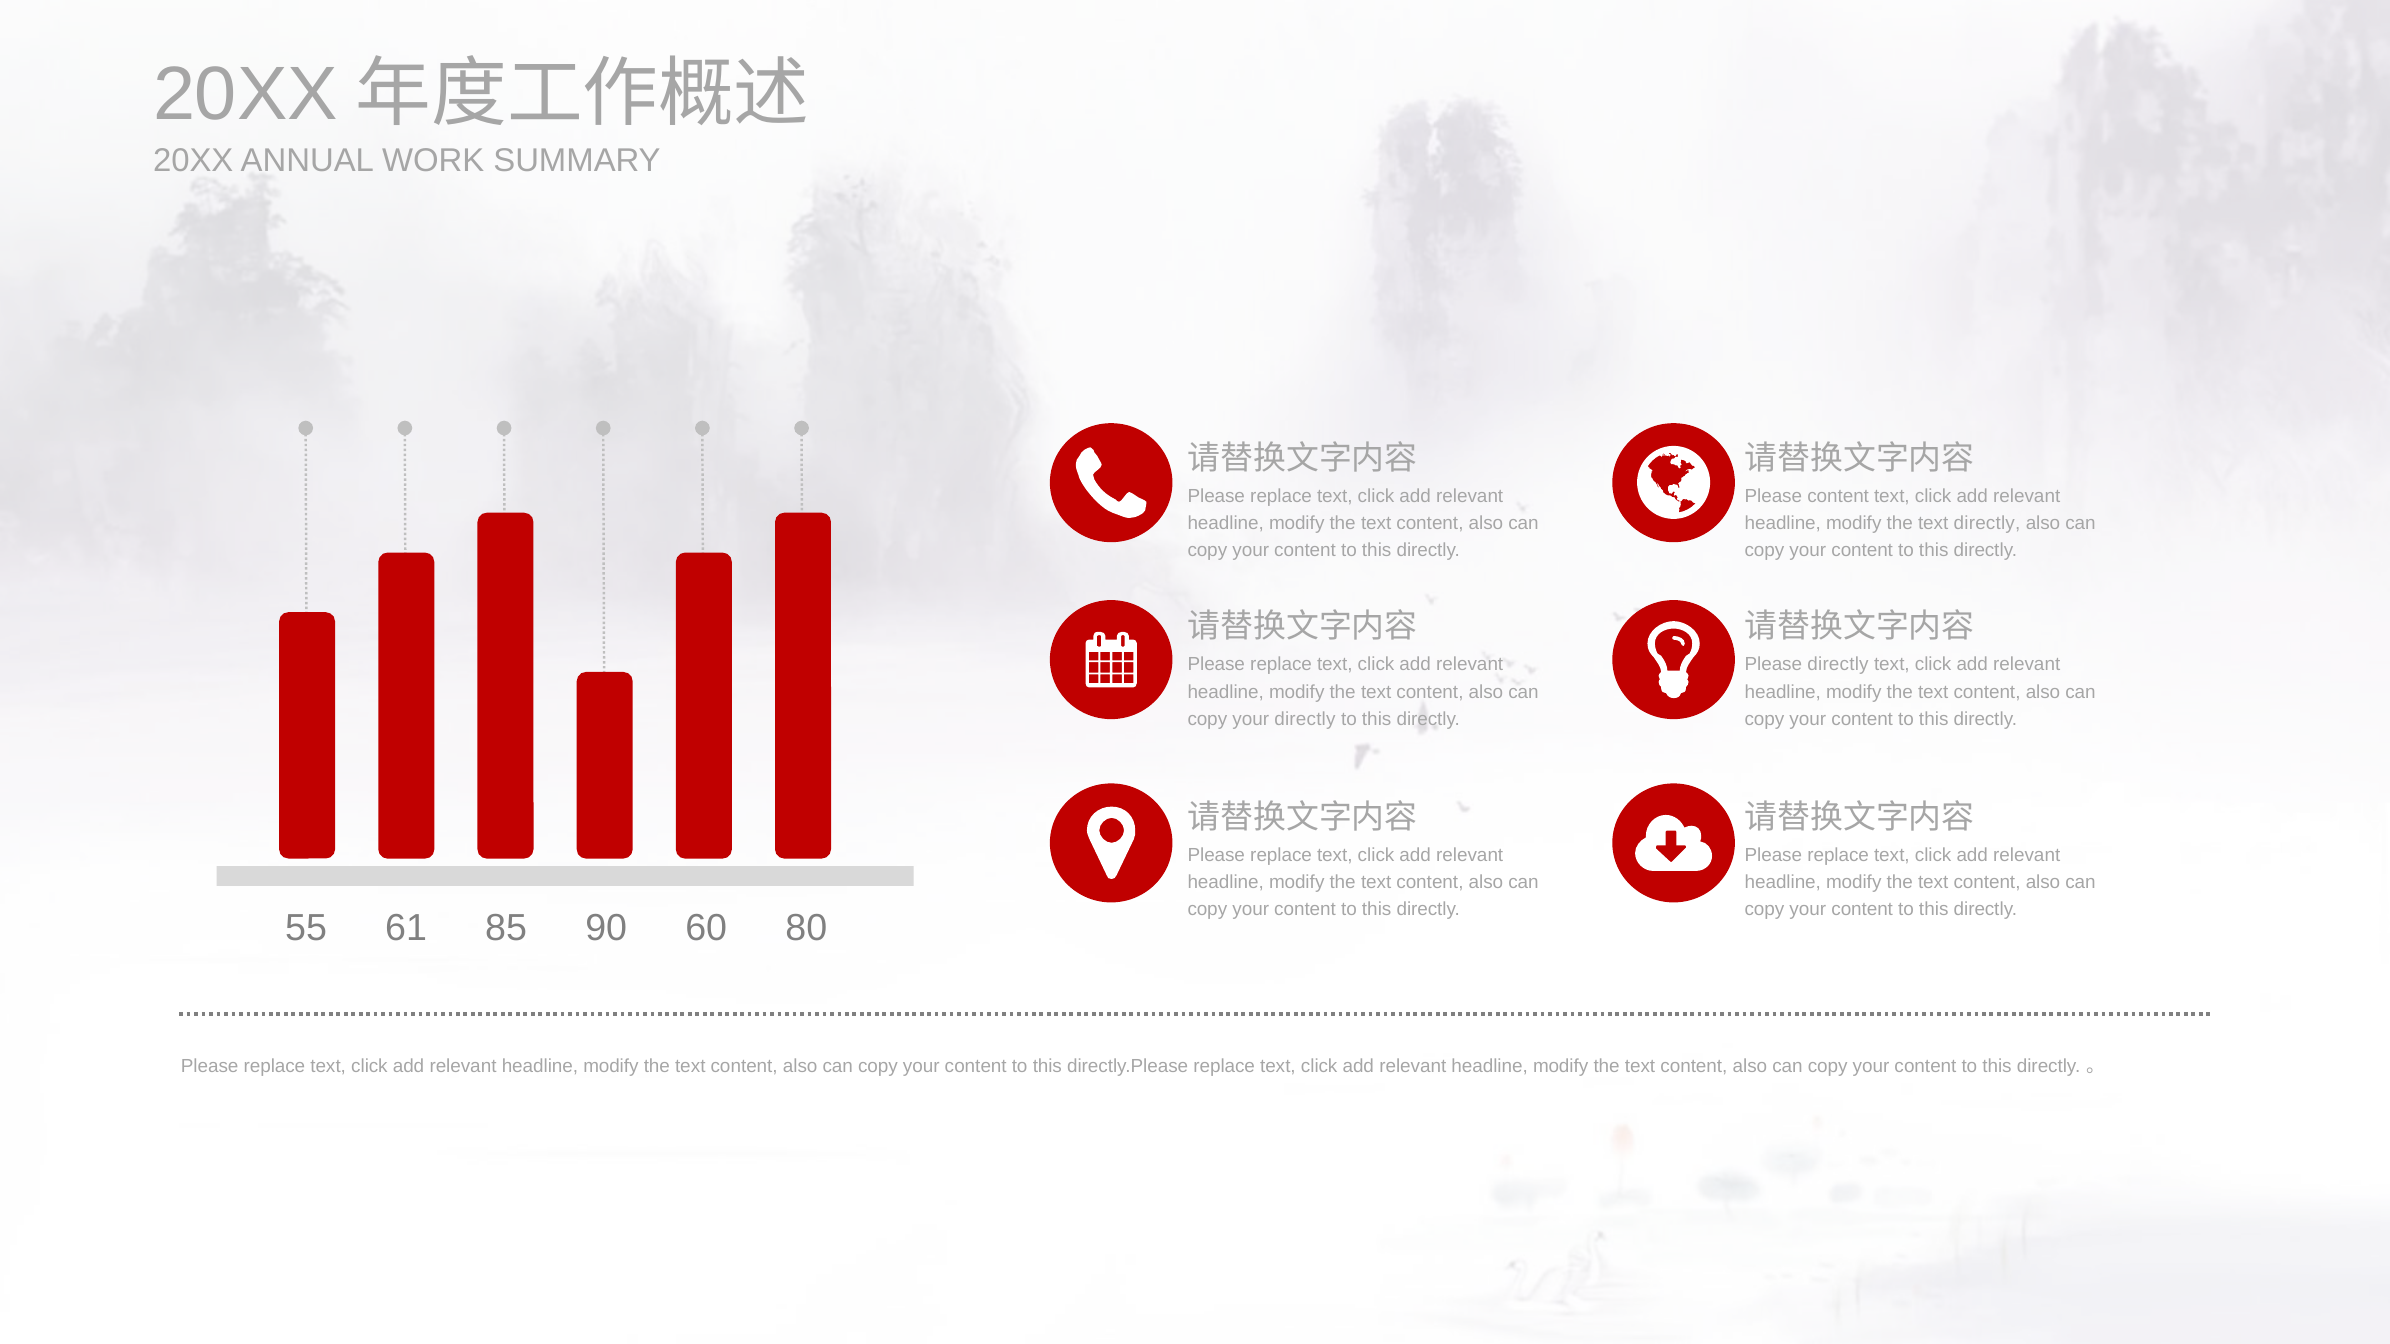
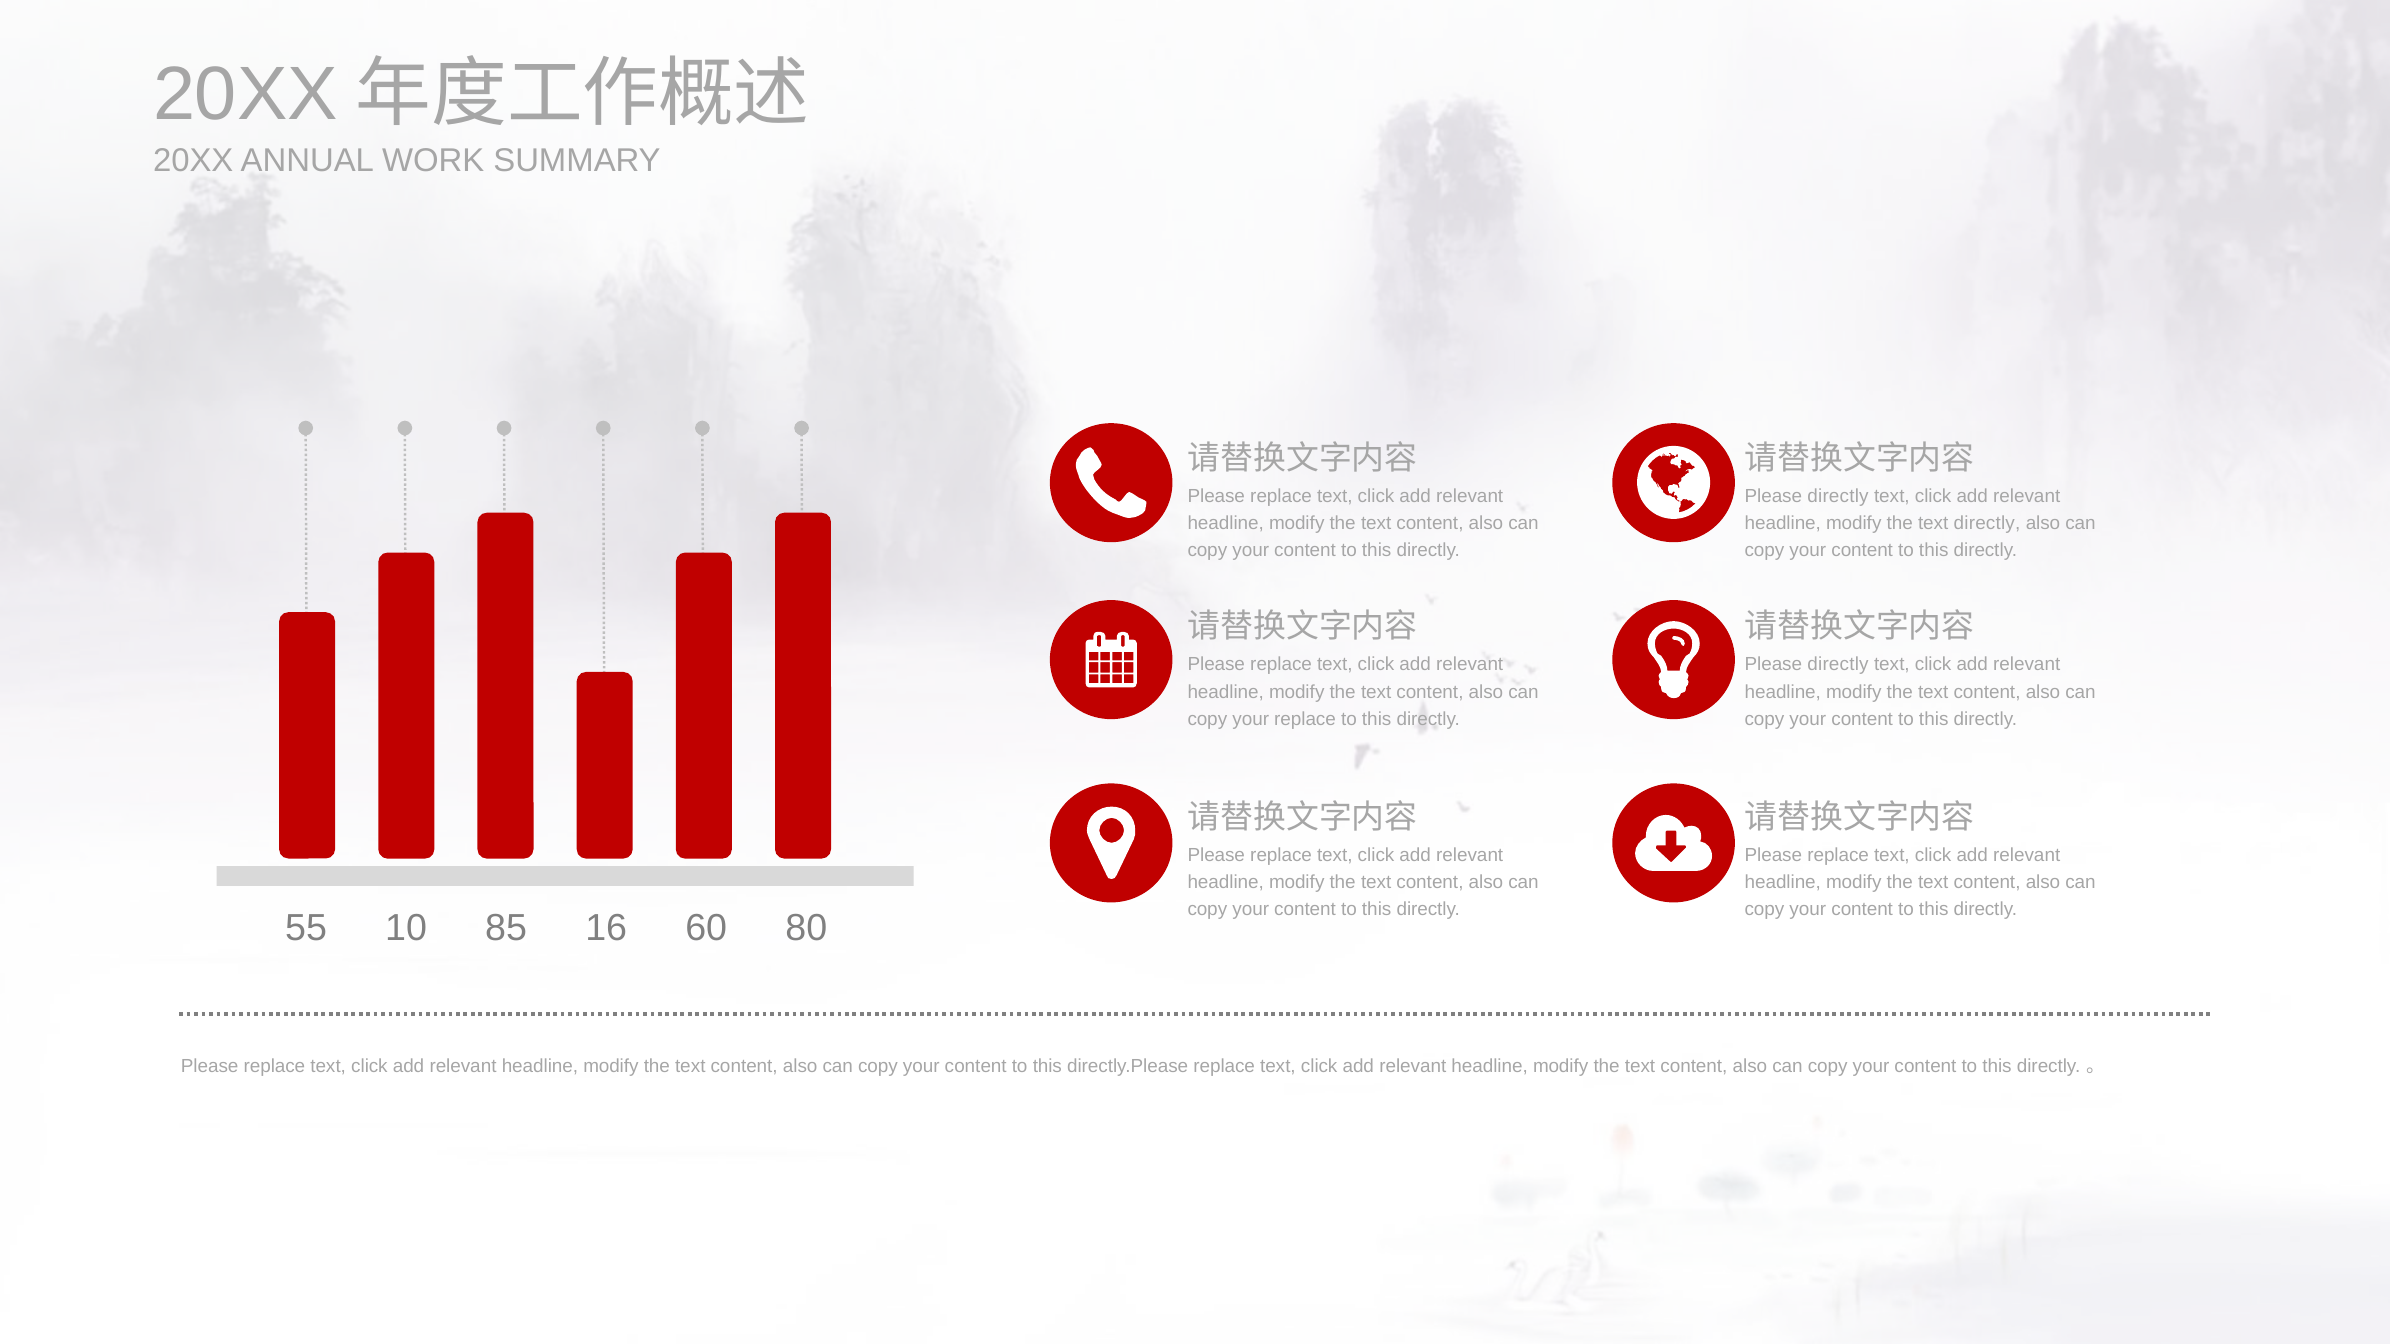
content at (1838, 496): content -> directly
your directly: directly -> replace
61: 61 -> 10
90: 90 -> 16
